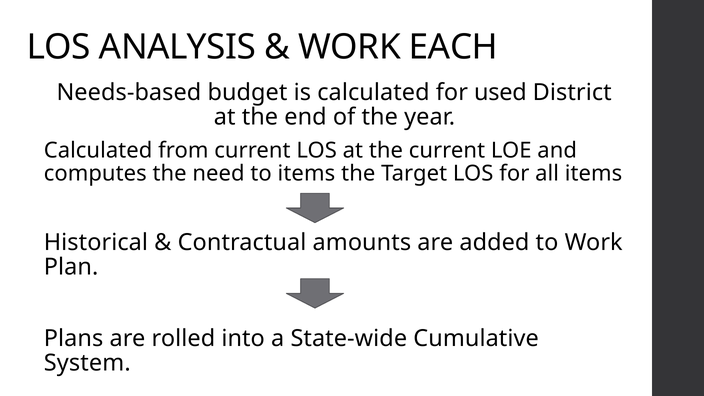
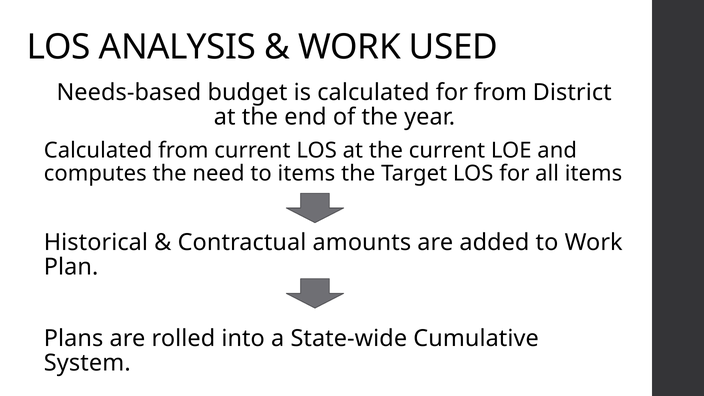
EACH: EACH -> USED
for used: used -> from
